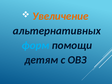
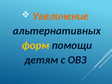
форм colour: light blue -> yellow
